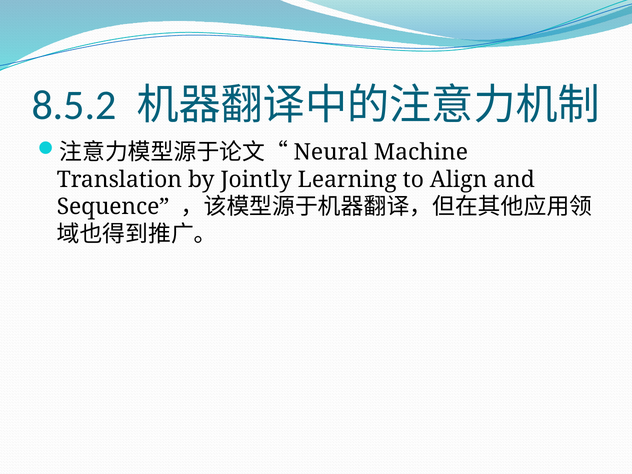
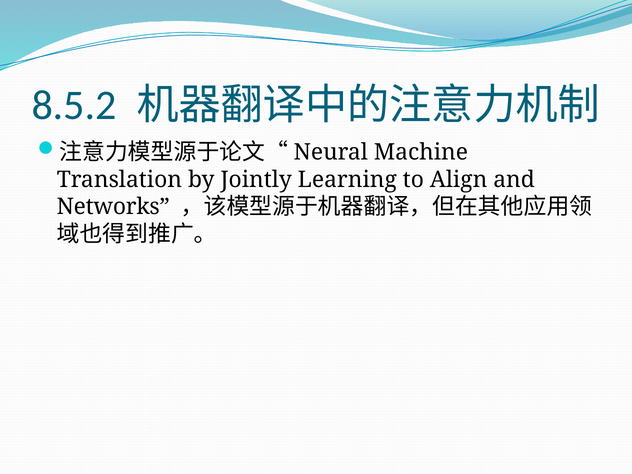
Sequence: Sequence -> Networks
